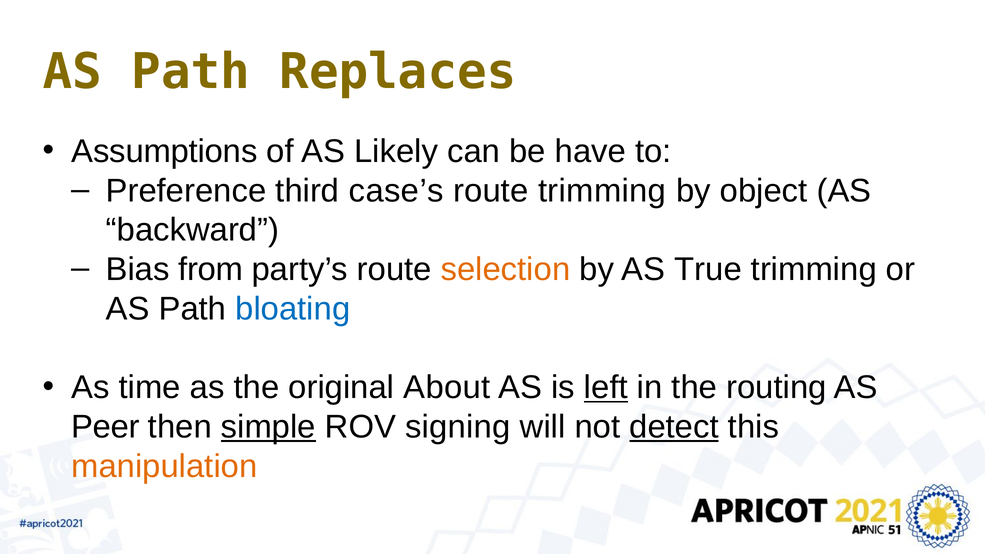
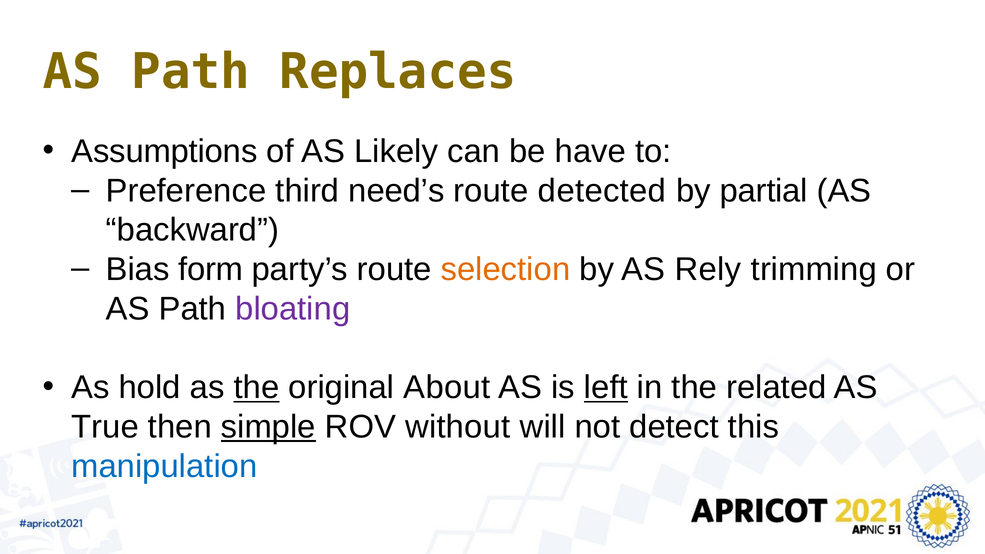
case’s: case’s -> need’s
route trimming: trimming -> detected
object: object -> partial
from: from -> form
True: True -> Rely
bloating colour: blue -> purple
time: time -> hold
the at (256, 388) underline: none -> present
routing: routing -> related
Peer: Peer -> True
signing: signing -> without
detect underline: present -> none
manipulation colour: orange -> blue
